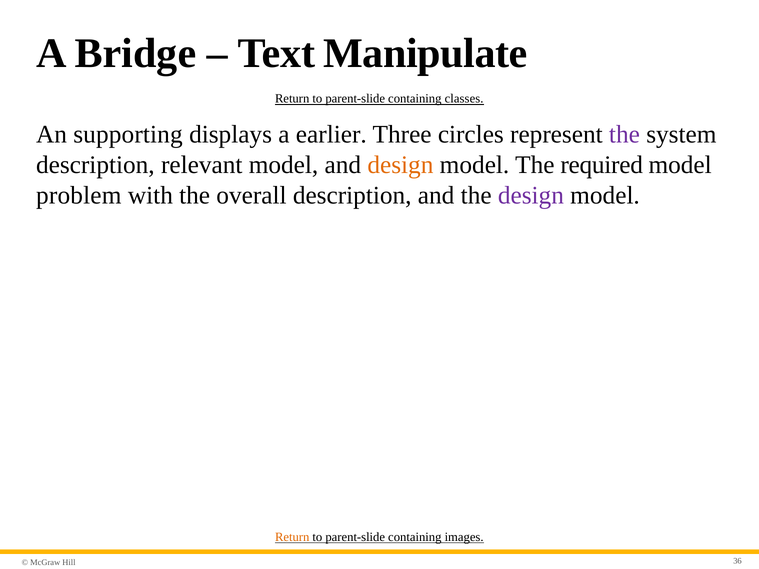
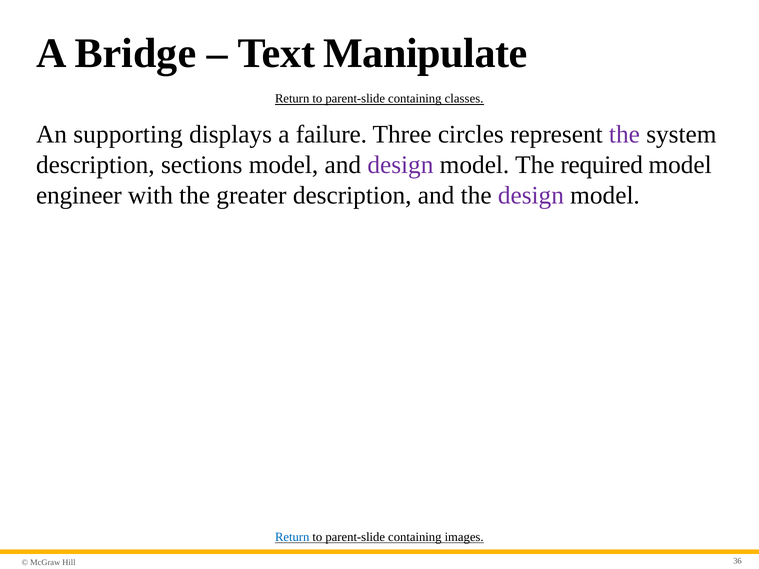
earlier: earlier -> failure
relevant: relevant -> sections
design at (400, 165) colour: orange -> purple
problem: problem -> engineer
overall: overall -> greater
Return at (292, 537) colour: orange -> blue
